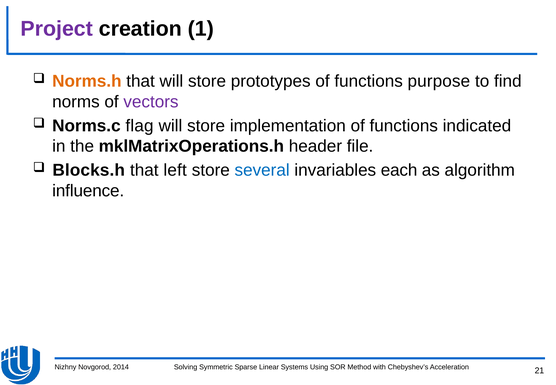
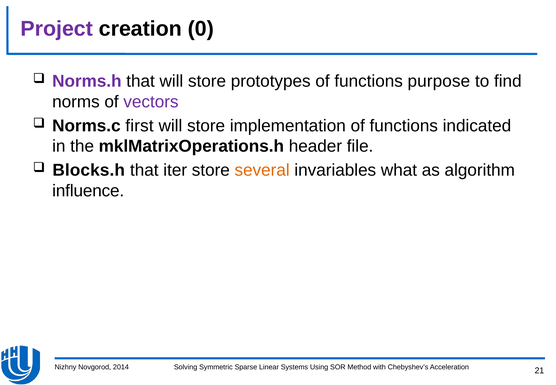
1: 1 -> 0
Norms.h colour: orange -> purple
flag: flag -> first
left: left -> iter
several colour: blue -> orange
each: each -> what
